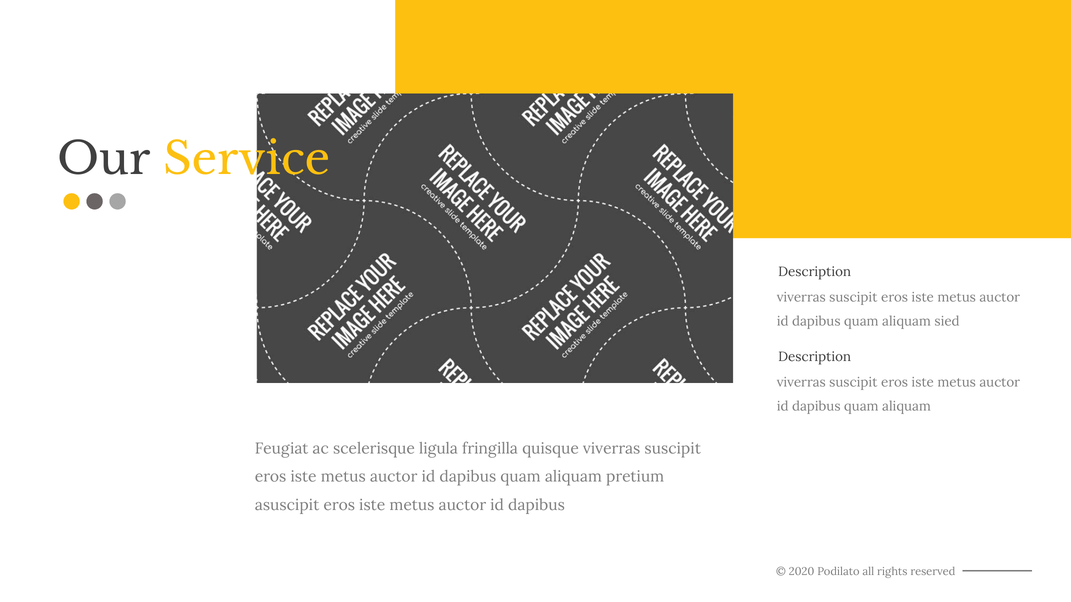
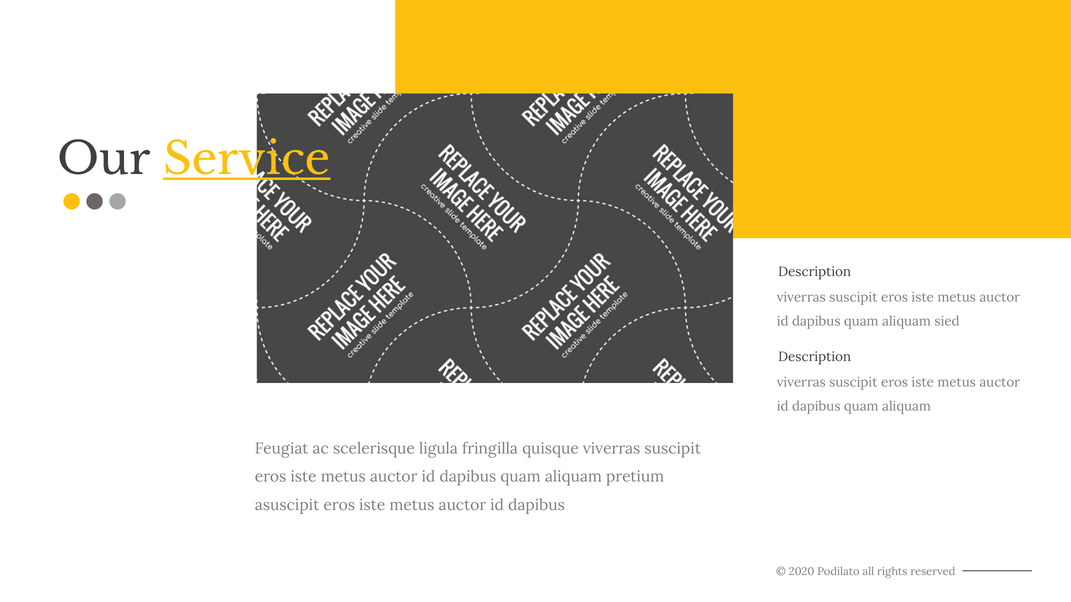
Service underline: none -> present
